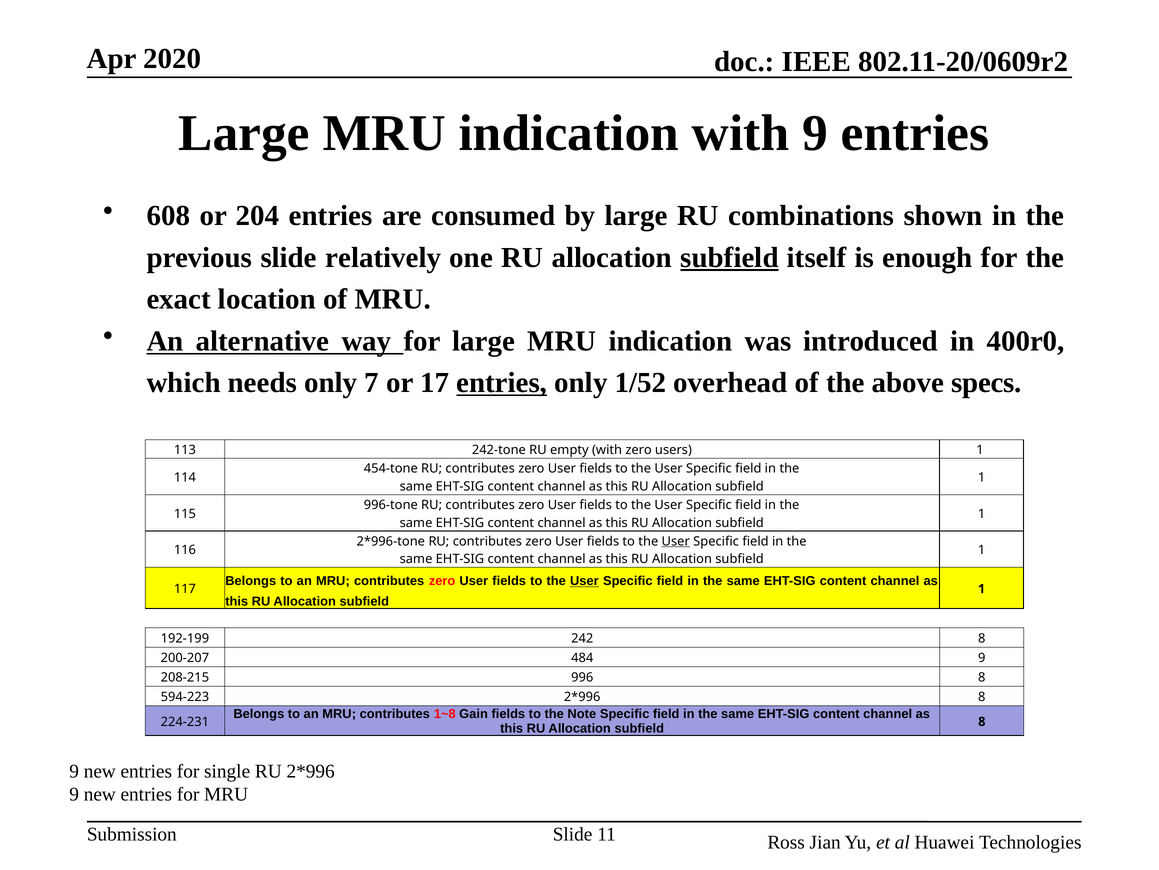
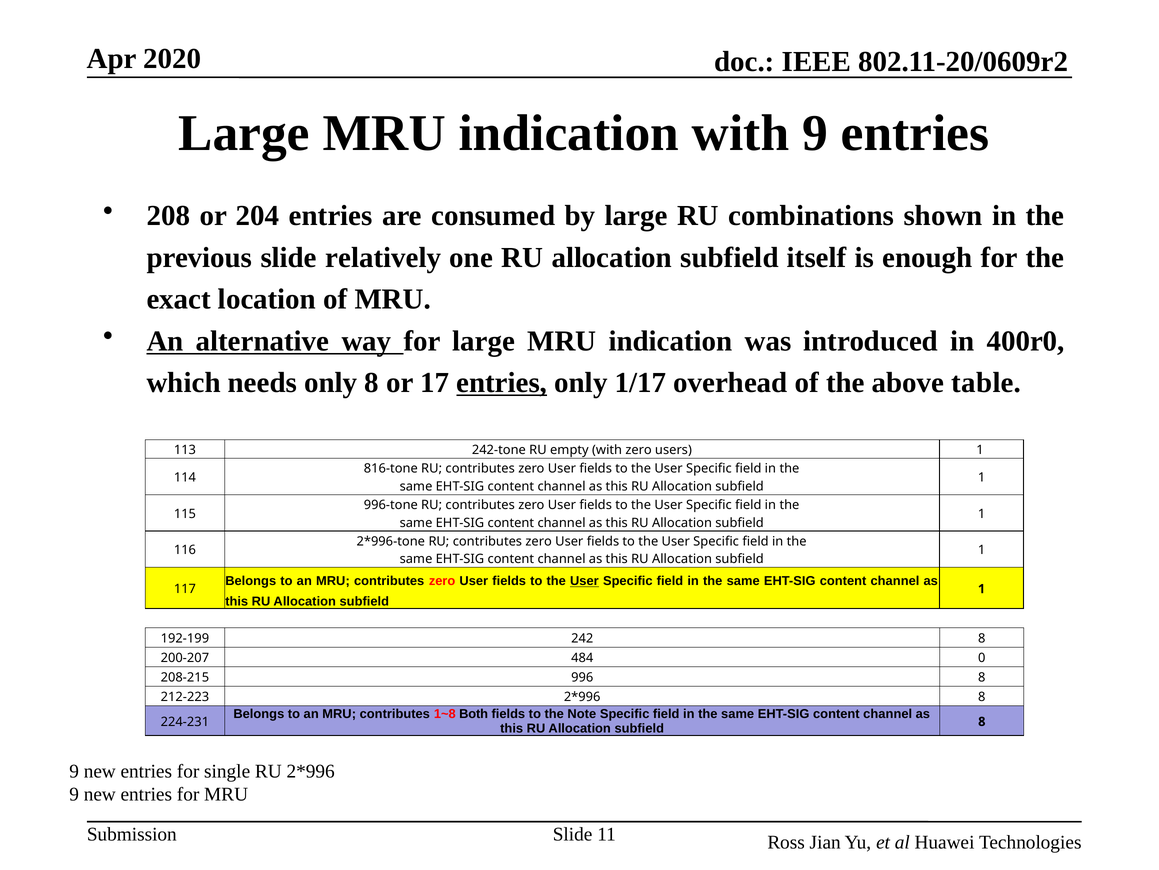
608: 608 -> 208
subfield at (729, 257) underline: present -> none
only 7: 7 -> 8
1/52: 1/52 -> 1/17
specs: specs -> table
454-tone: 454-tone -> 816-tone
User at (676, 541) underline: present -> none
484 9: 9 -> 0
594-223: 594-223 -> 212-223
Gain: Gain -> Both
